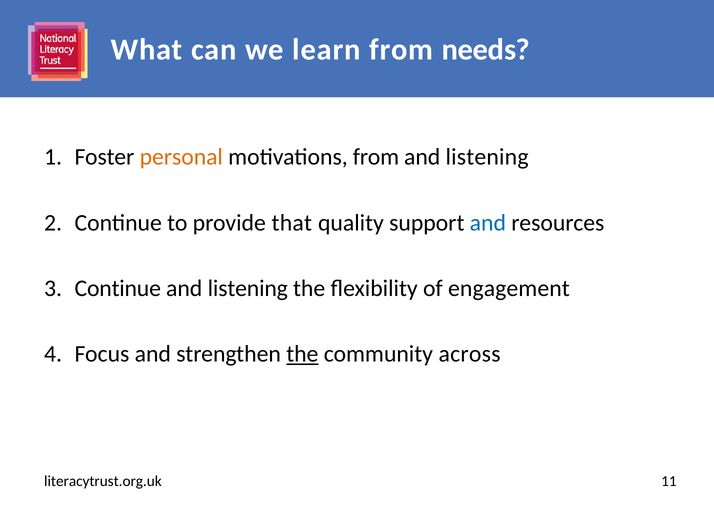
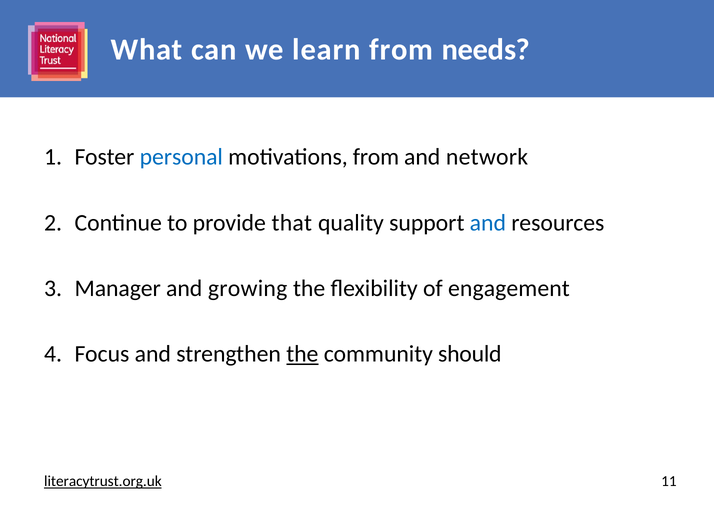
personal colour: orange -> blue
listening at (487, 157): listening -> network
Continue at (118, 288): Continue -> Manager
listening at (248, 288): listening -> growing
across: across -> should
literacytrust.org.uk underline: none -> present
